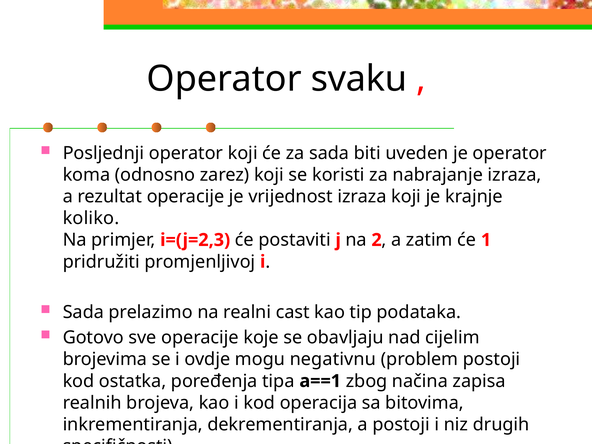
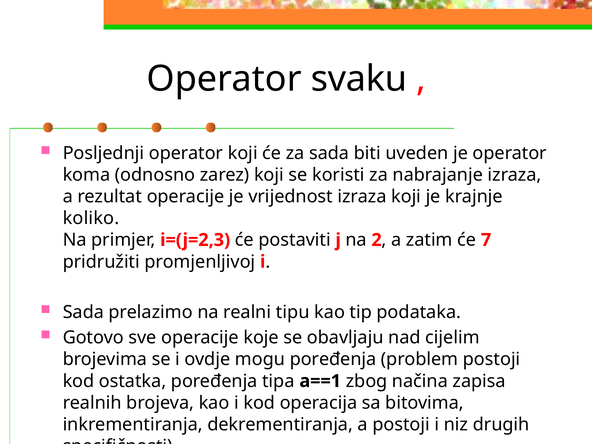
1: 1 -> 7
cast: cast -> tipu
mogu negativnu: negativnu -> poređenja
